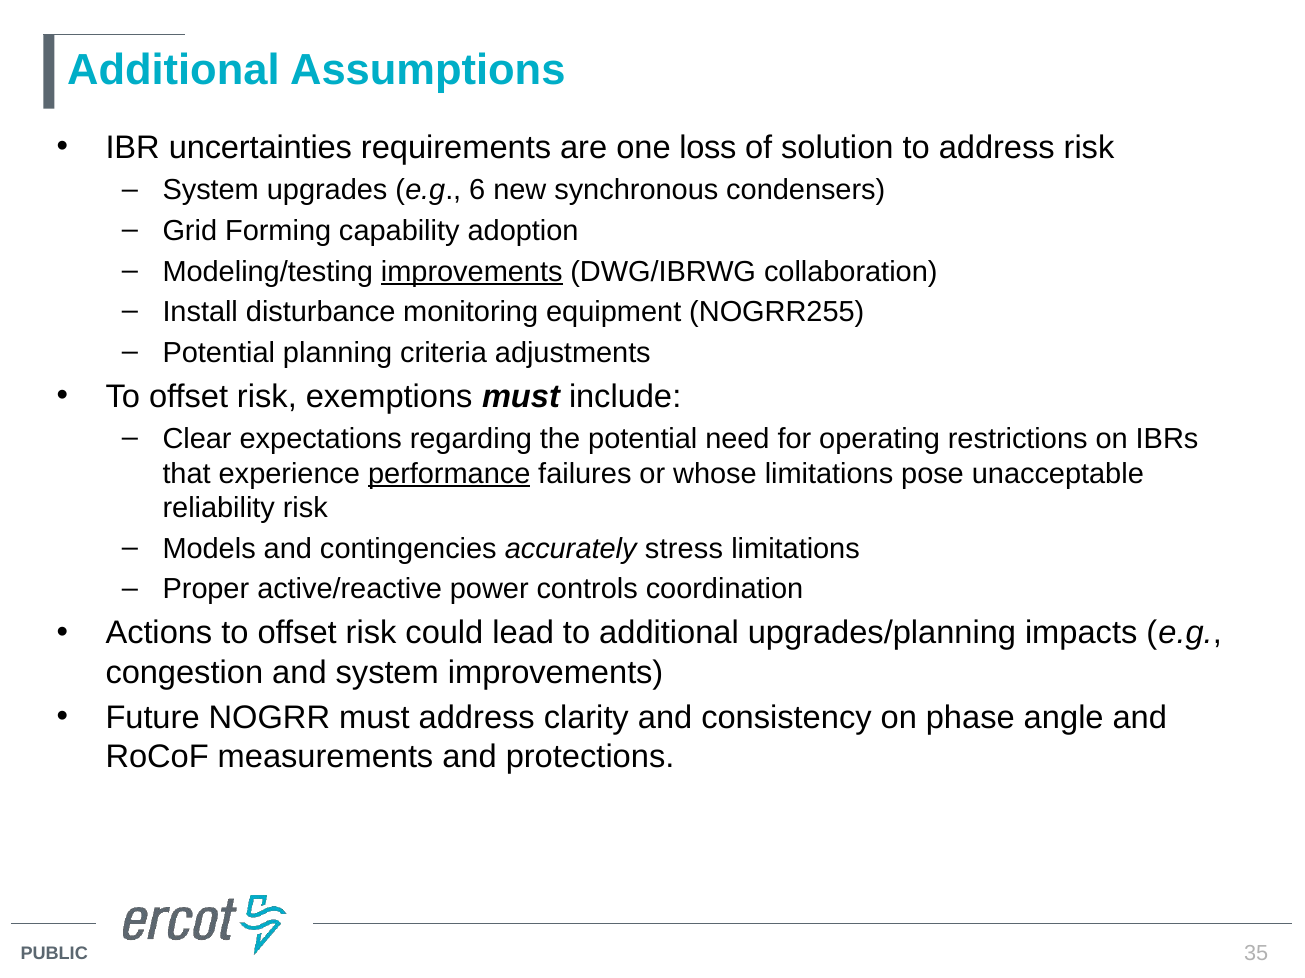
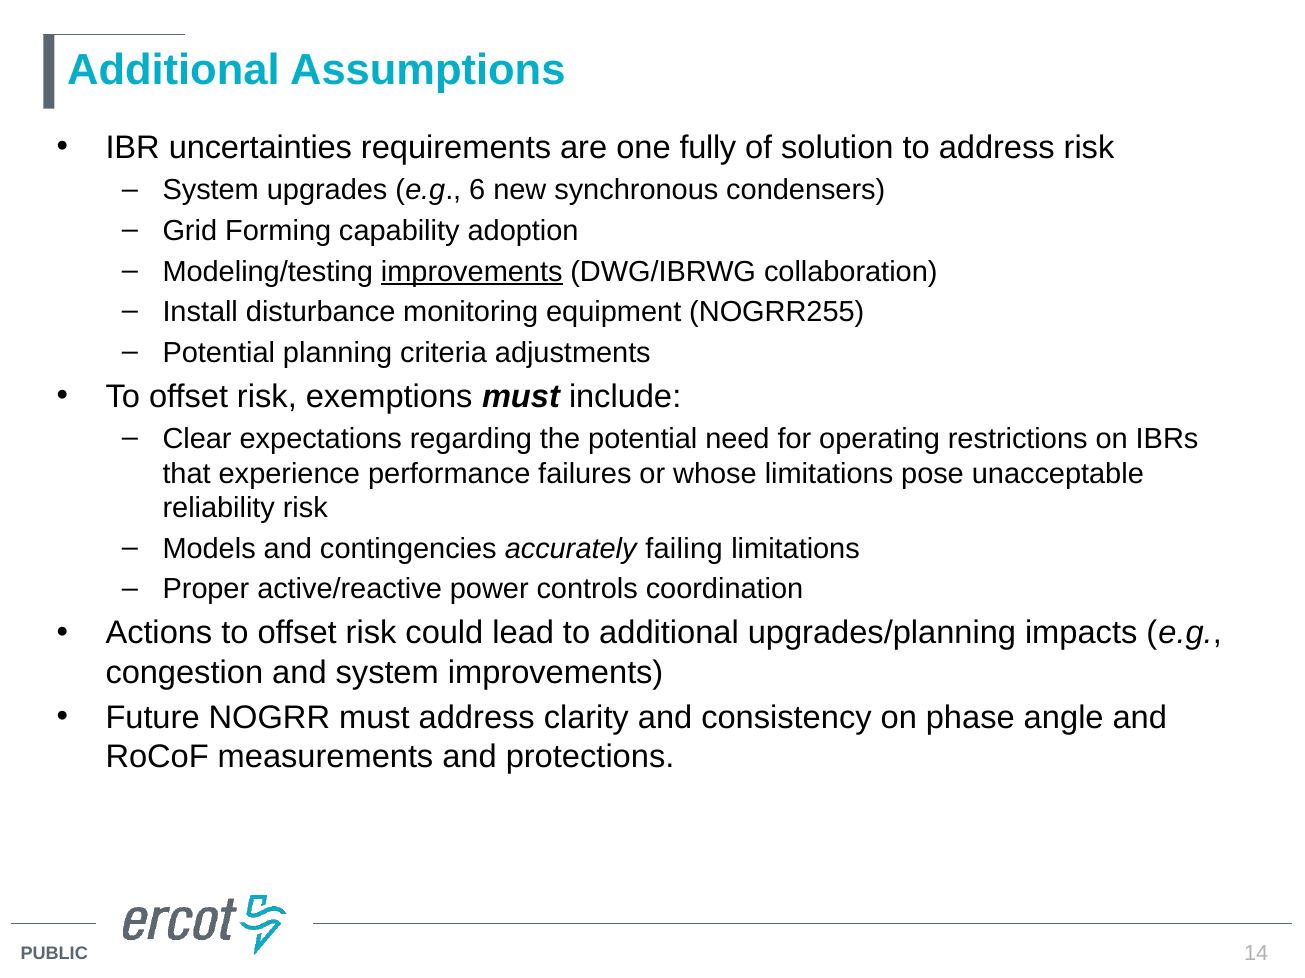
loss: loss -> fully
performance underline: present -> none
stress: stress -> failing
35: 35 -> 14
